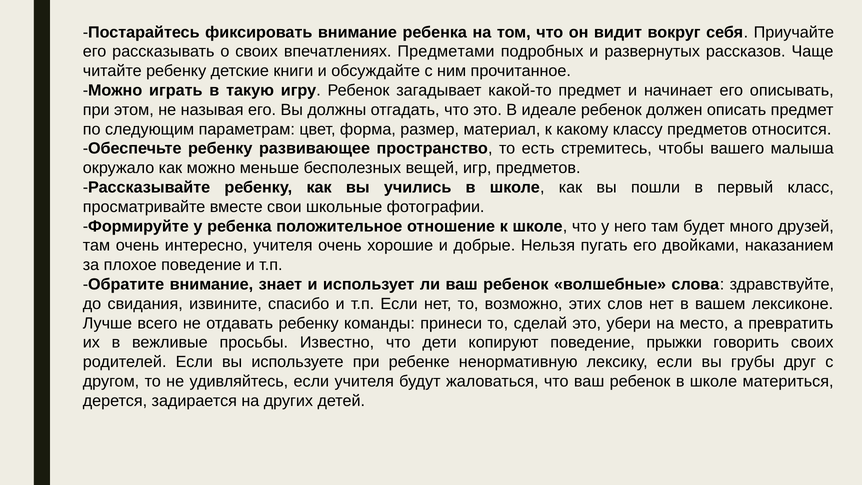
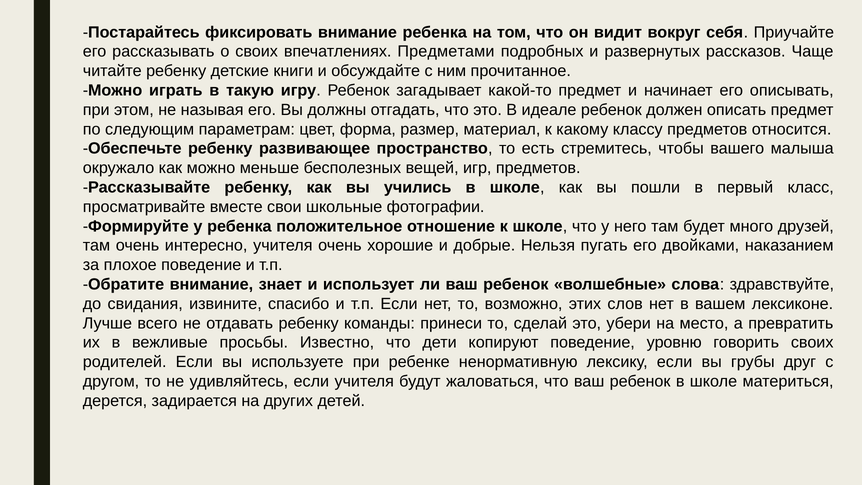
прыжки: прыжки -> уровню
